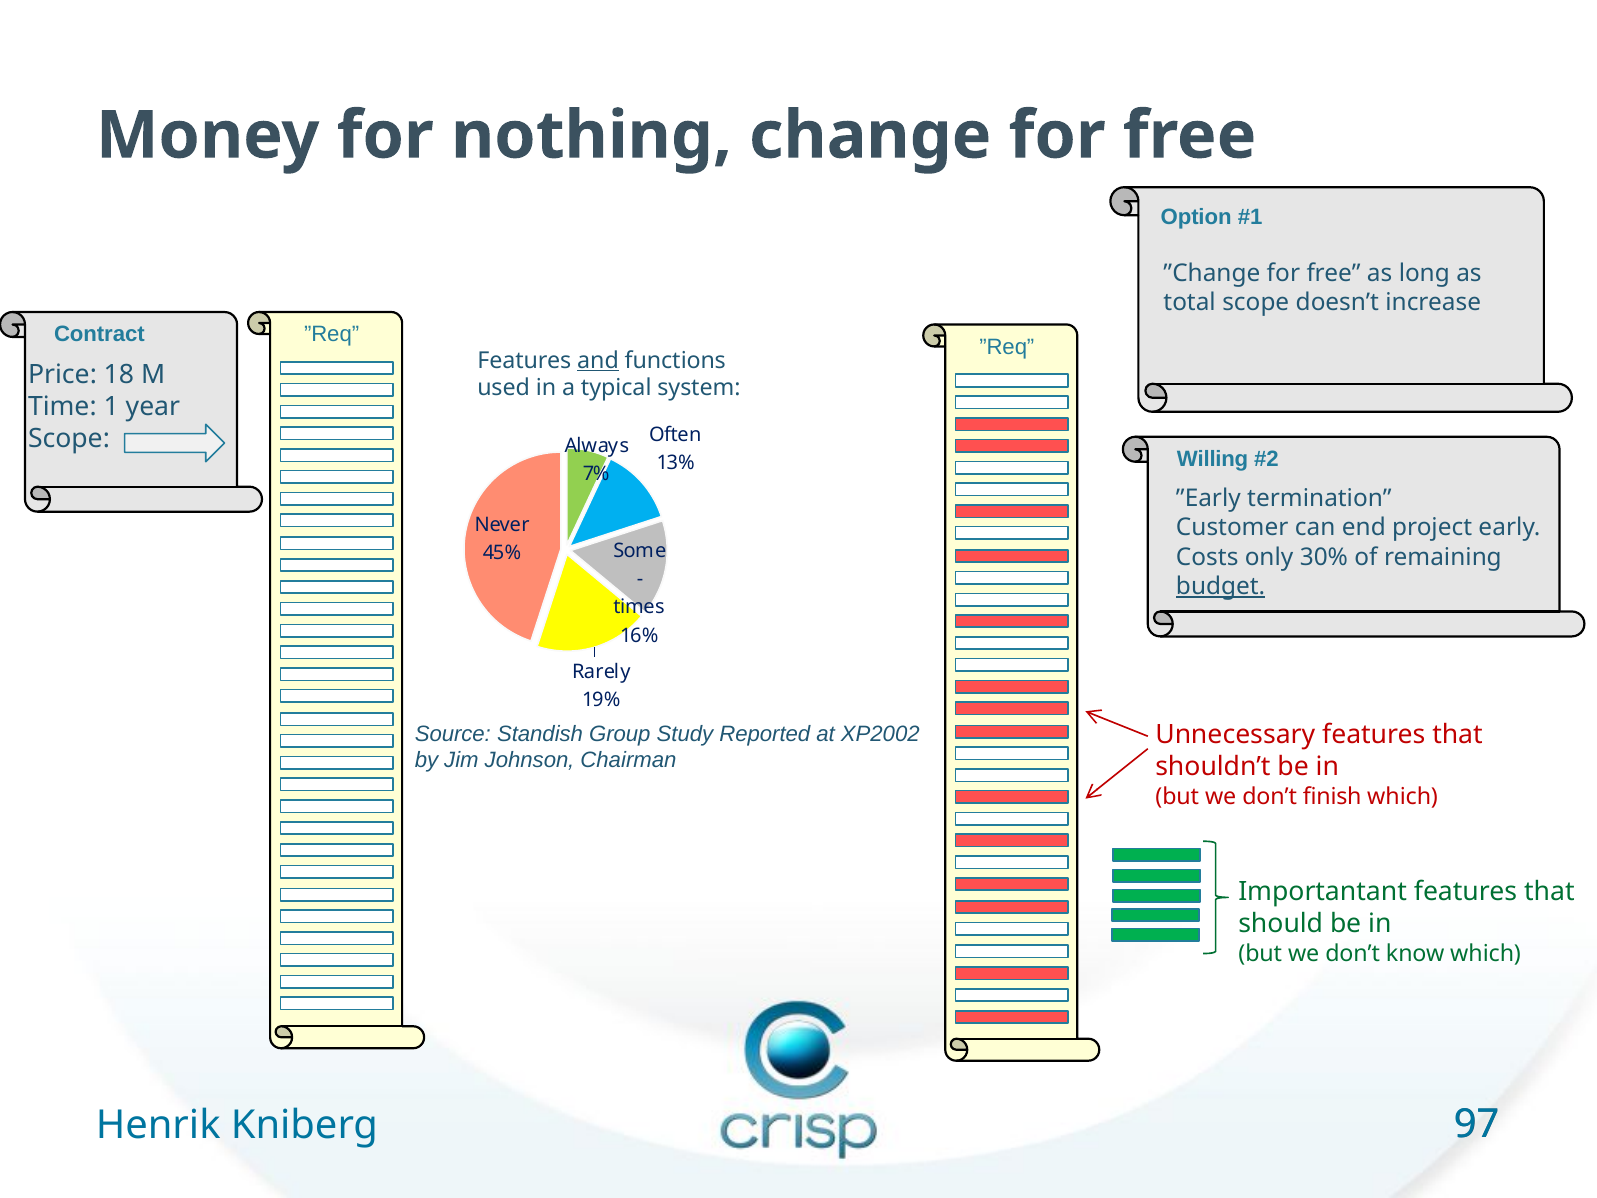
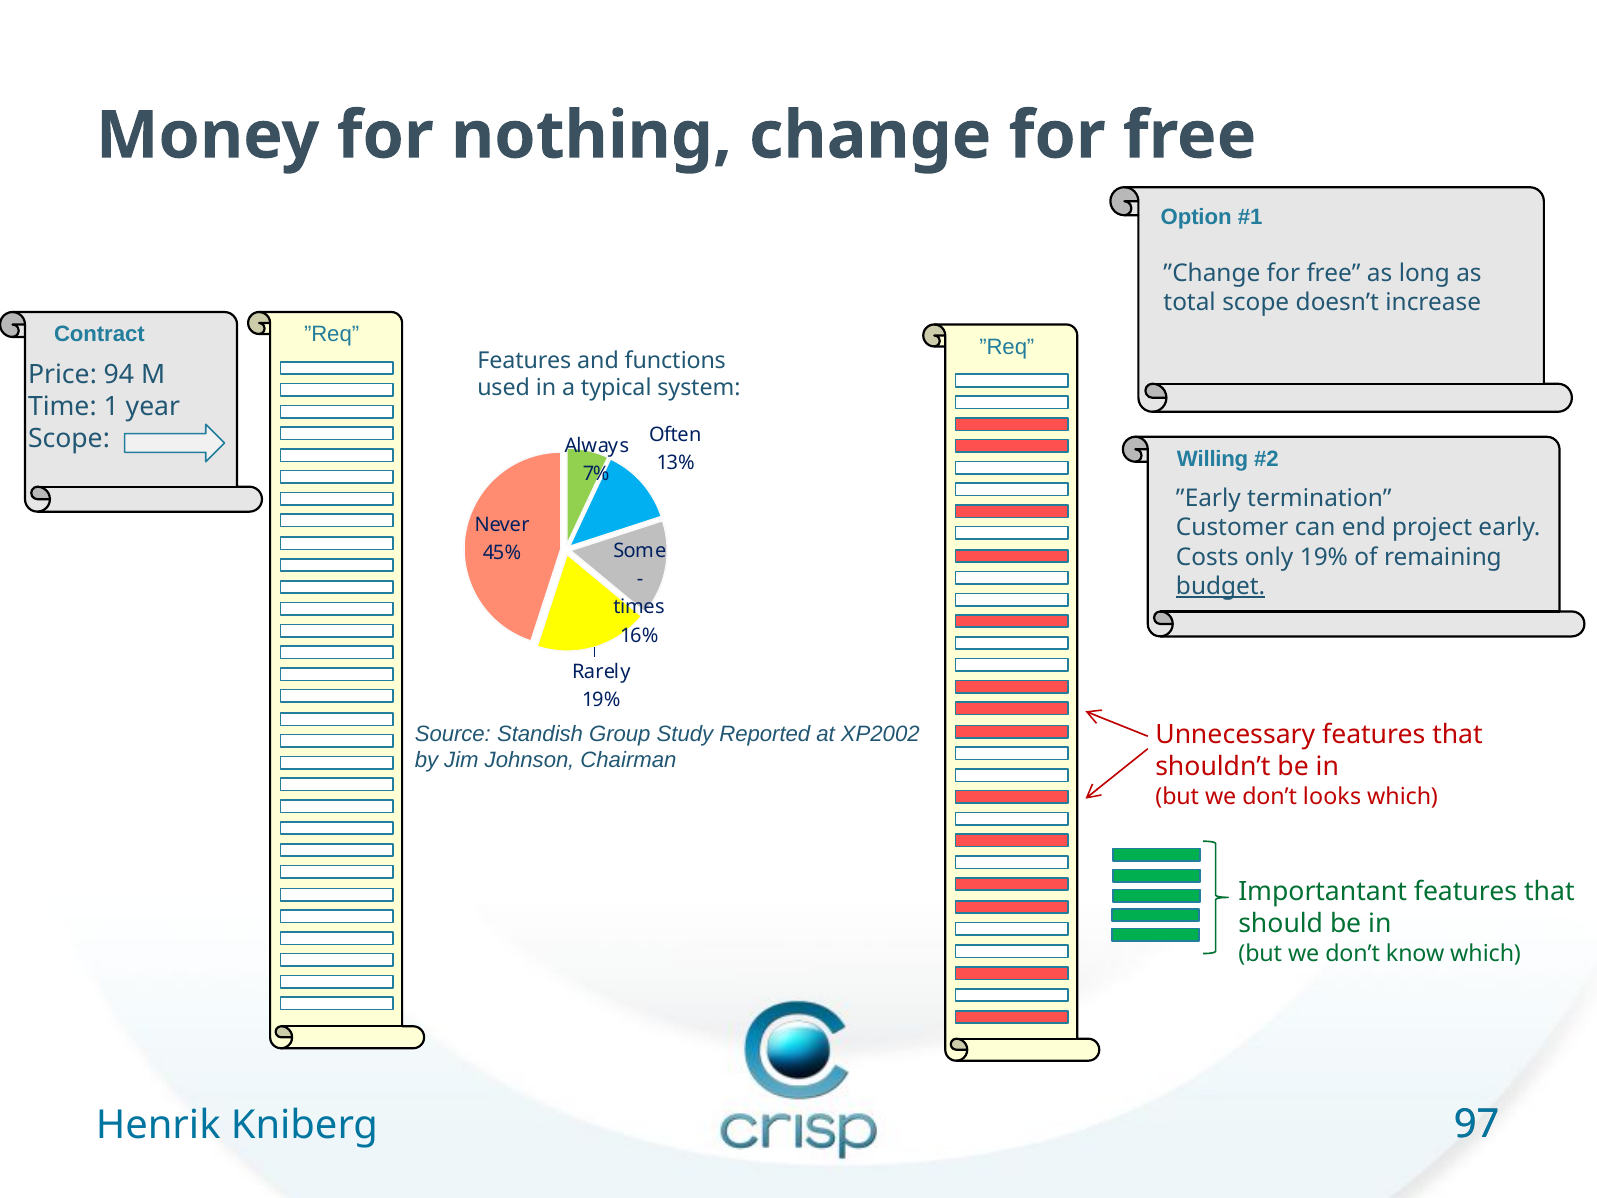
and underline: present -> none
18: 18 -> 94
only 30%: 30% -> 19%
finish: finish -> looks
